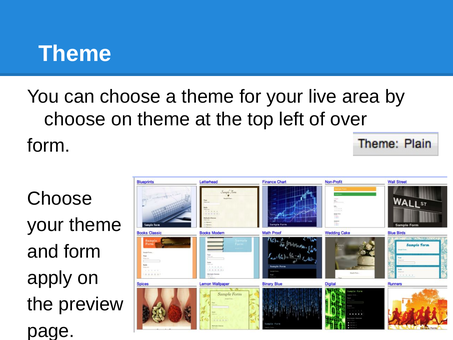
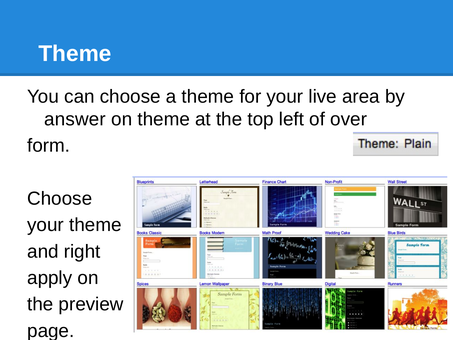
choose at (75, 119): choose -> answer
and form: form -> right
